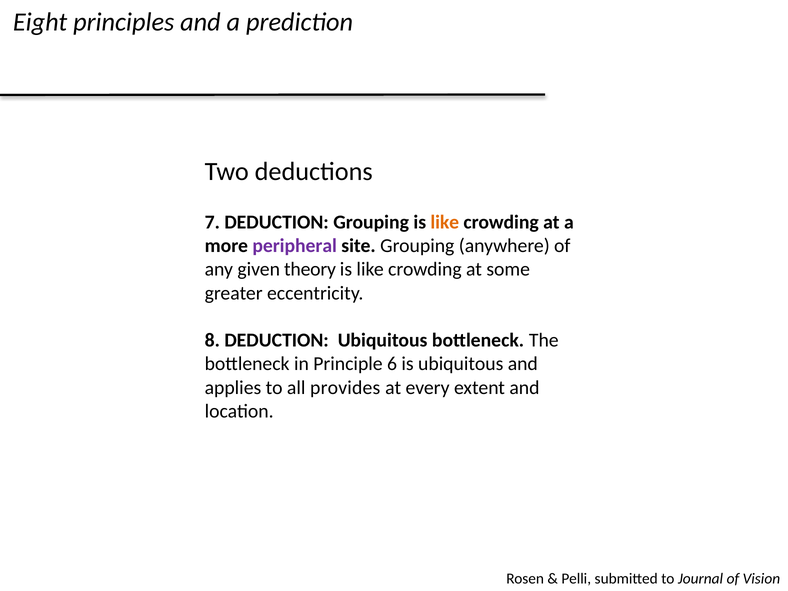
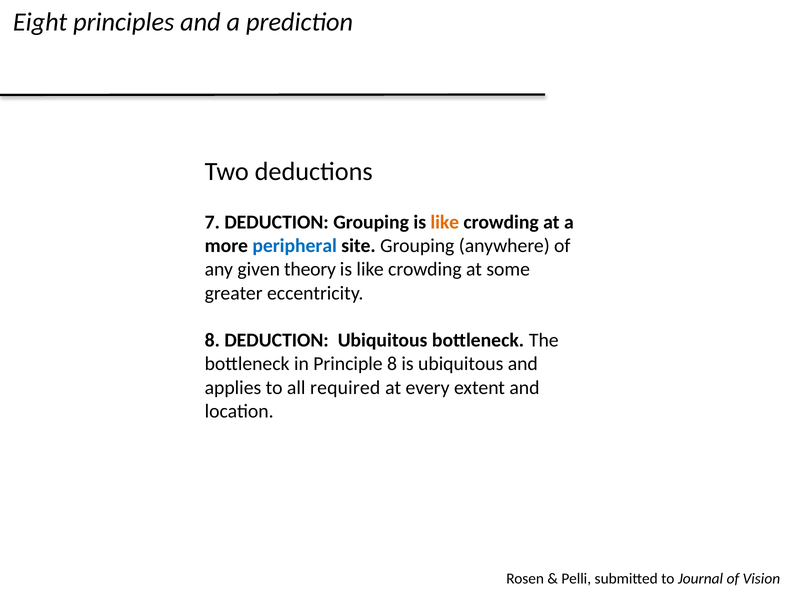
peripheral colour: purple -> blue
Principle 6: 6 -> 8
provides: provides -> required
